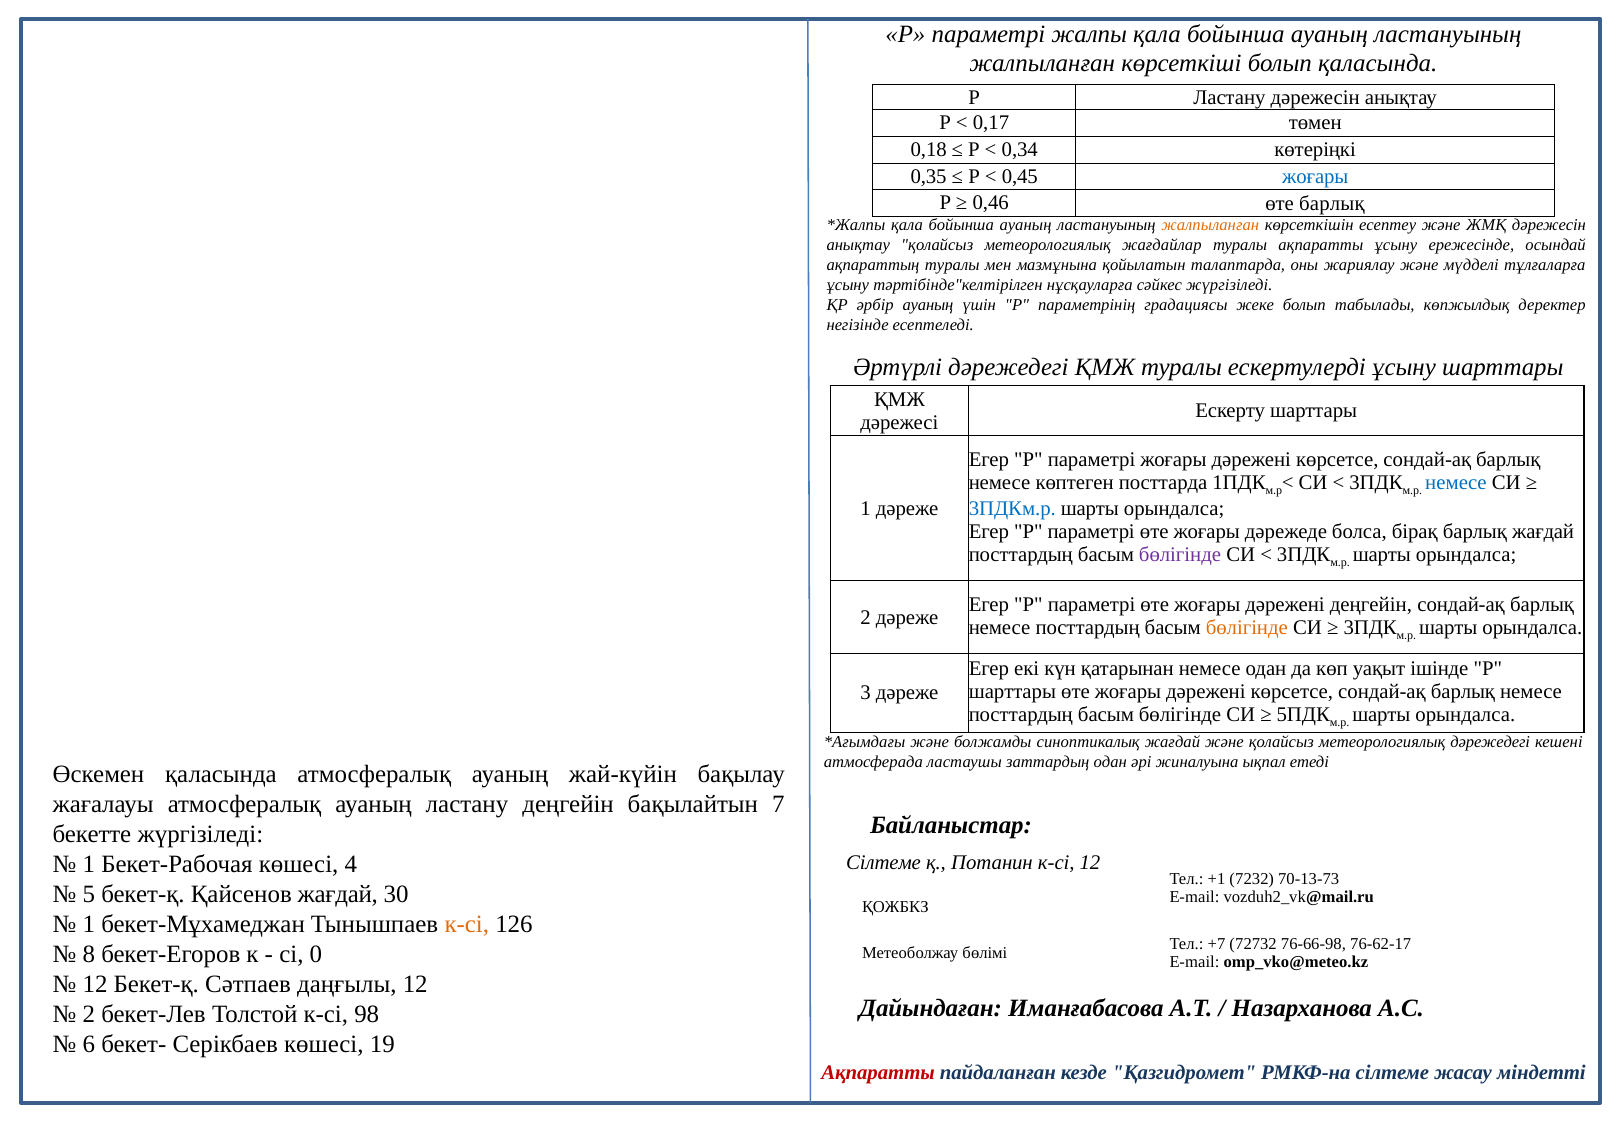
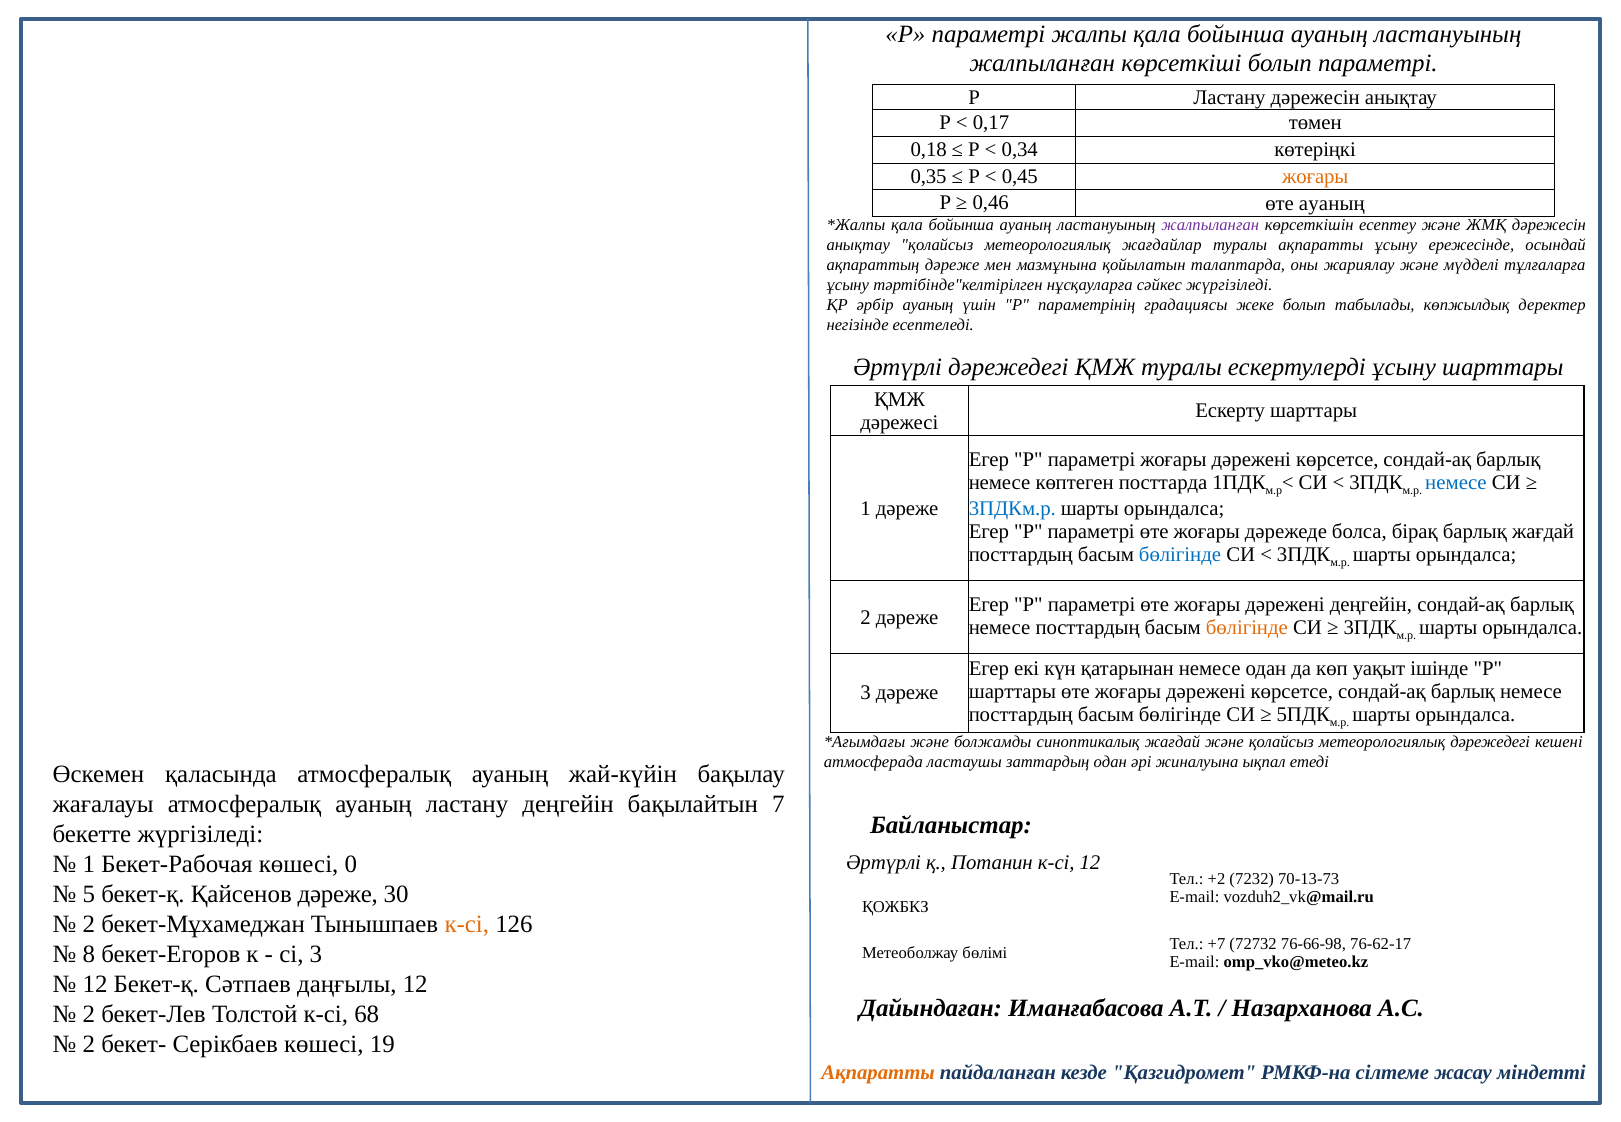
болып қаласында: қаласында -> параметрі
жоғары at (1315, 177) colour: blue -> orange
өте барлық: барлық -> ауаның
жалпыланған at (1210, 226) colour: orange -> purple
ақпараттың туралы: туралы -> дәреже
бөлігінде at (1180, 554) colour: purple -> blue
Сілтеме at (884, 862): Сілтеме -> Әртүрлі
4: 4 -> 0
+1: +1 -> +2
Қайсенов жағдай: жағдай -> дәреже
1 at (89, 924): 1 -> 2
сі 0: 0 -> 3
98: 98 -> 68
6 at (89, 1044): 6 -> 2
Ақпаратты at (878, 1073) colour: red -> orange
